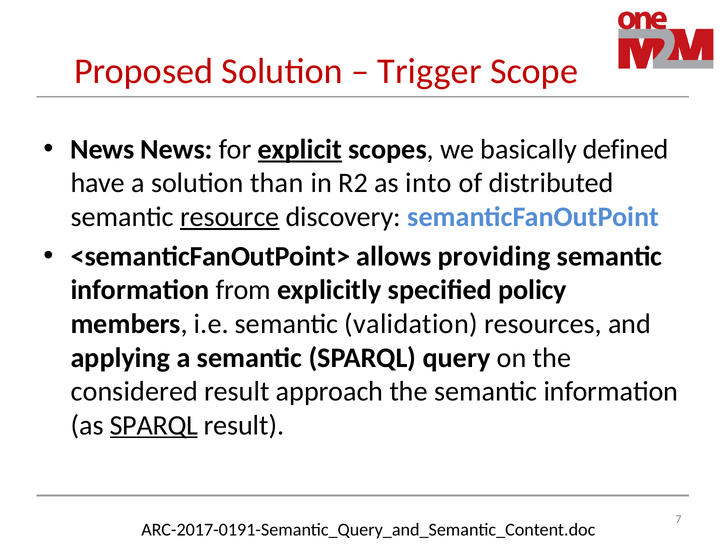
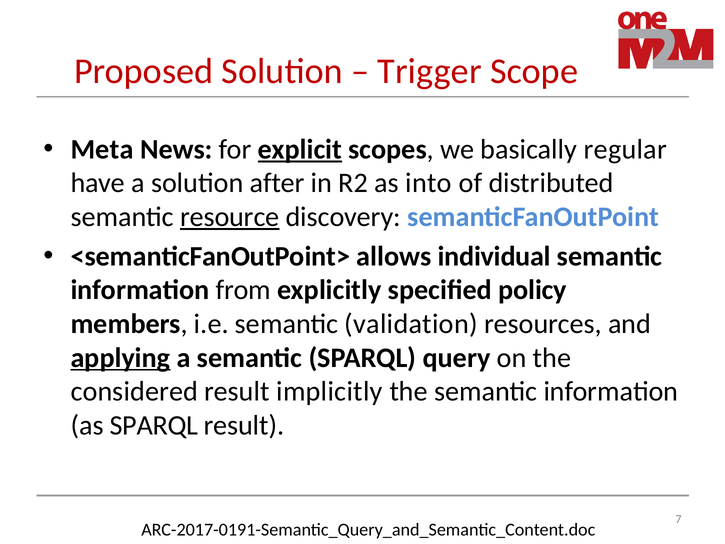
News at (102, 149): News -> Meta
defined: defined -> regular
than: than -> after
providing: providing -> individual
applying underline: none -> present
approach: approach -> implicitly
SPARQL at (154, 425) underline: present -> none
